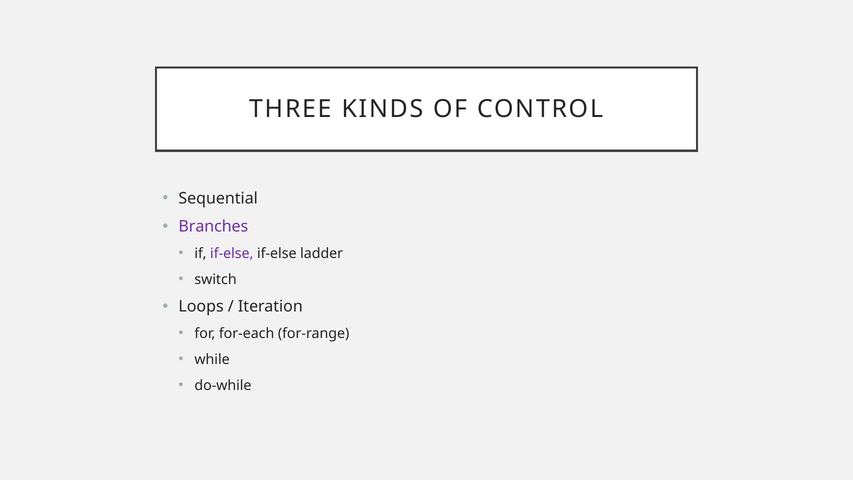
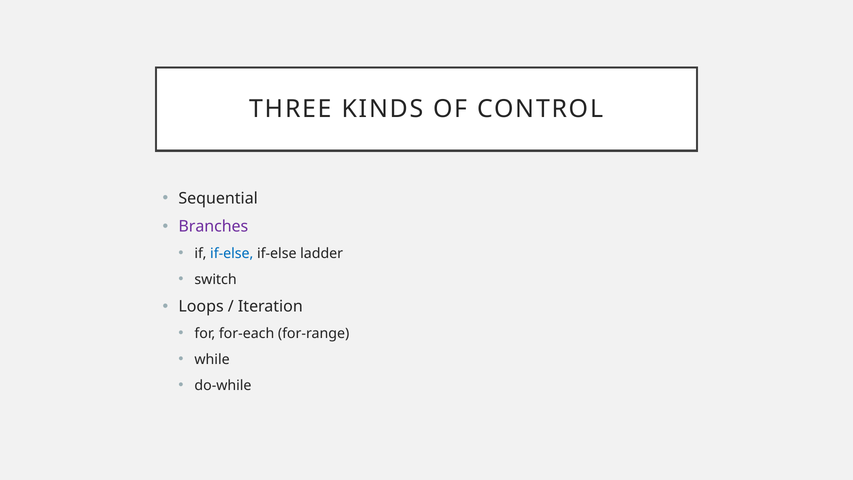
if-else at (232, 253) colour: purple -> blue
